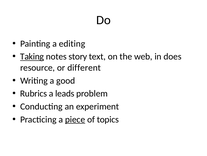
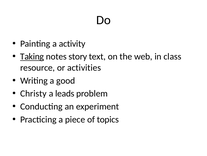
editing: editing -> activity
does: does -> class
different: different -> activities
Rubrics: Rubrics -> Christy
piece underline: present -> none
